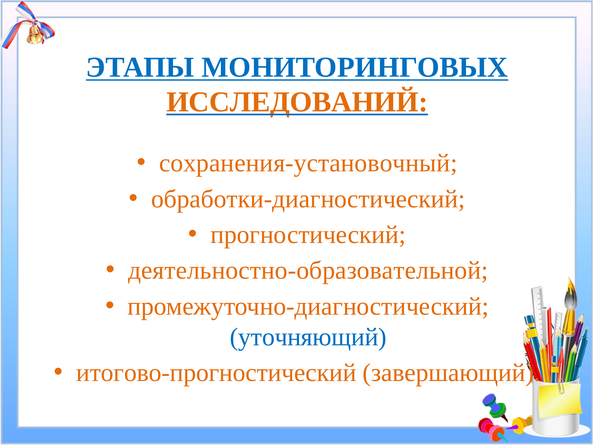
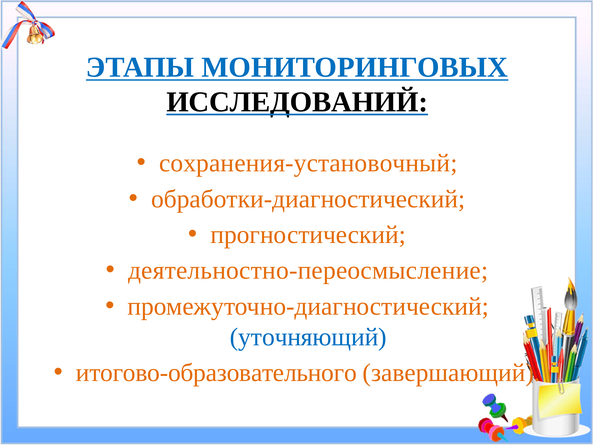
ИССЛЕДОВАНИЙ colour: orange -> black
деятельностно-образовательной: деятельностно-образовательной -> деятельностно-переосмысление
итогово-прогностический: итогово-прогностический -> итогово-образовательного
